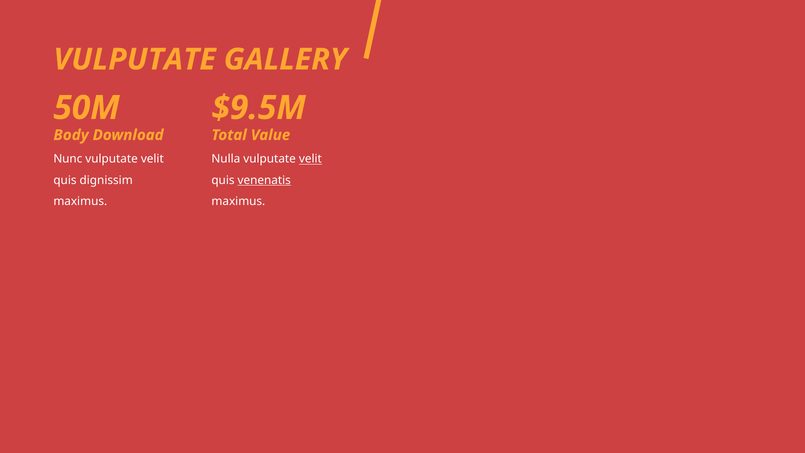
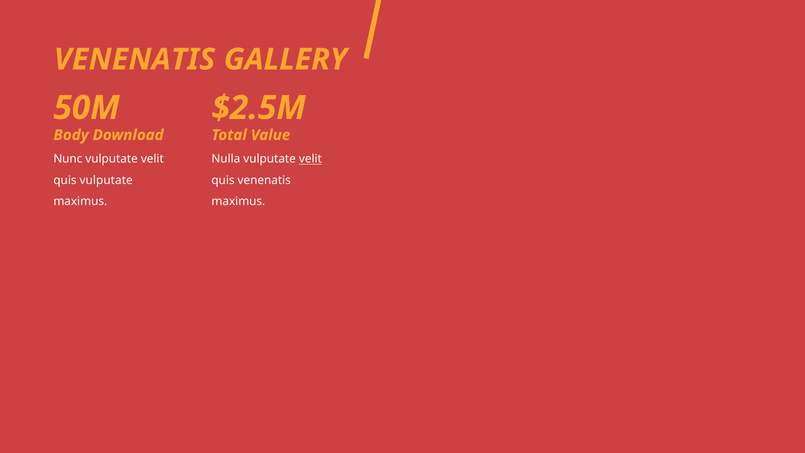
VULPUTATE at (135, 59): VULPUTATE -> VENENATIS
$9.5M: $9.5M -> $2.5M
quis dignissim: dignissim -> vulputate
venenatis at (264, 180) underline: present -> none
